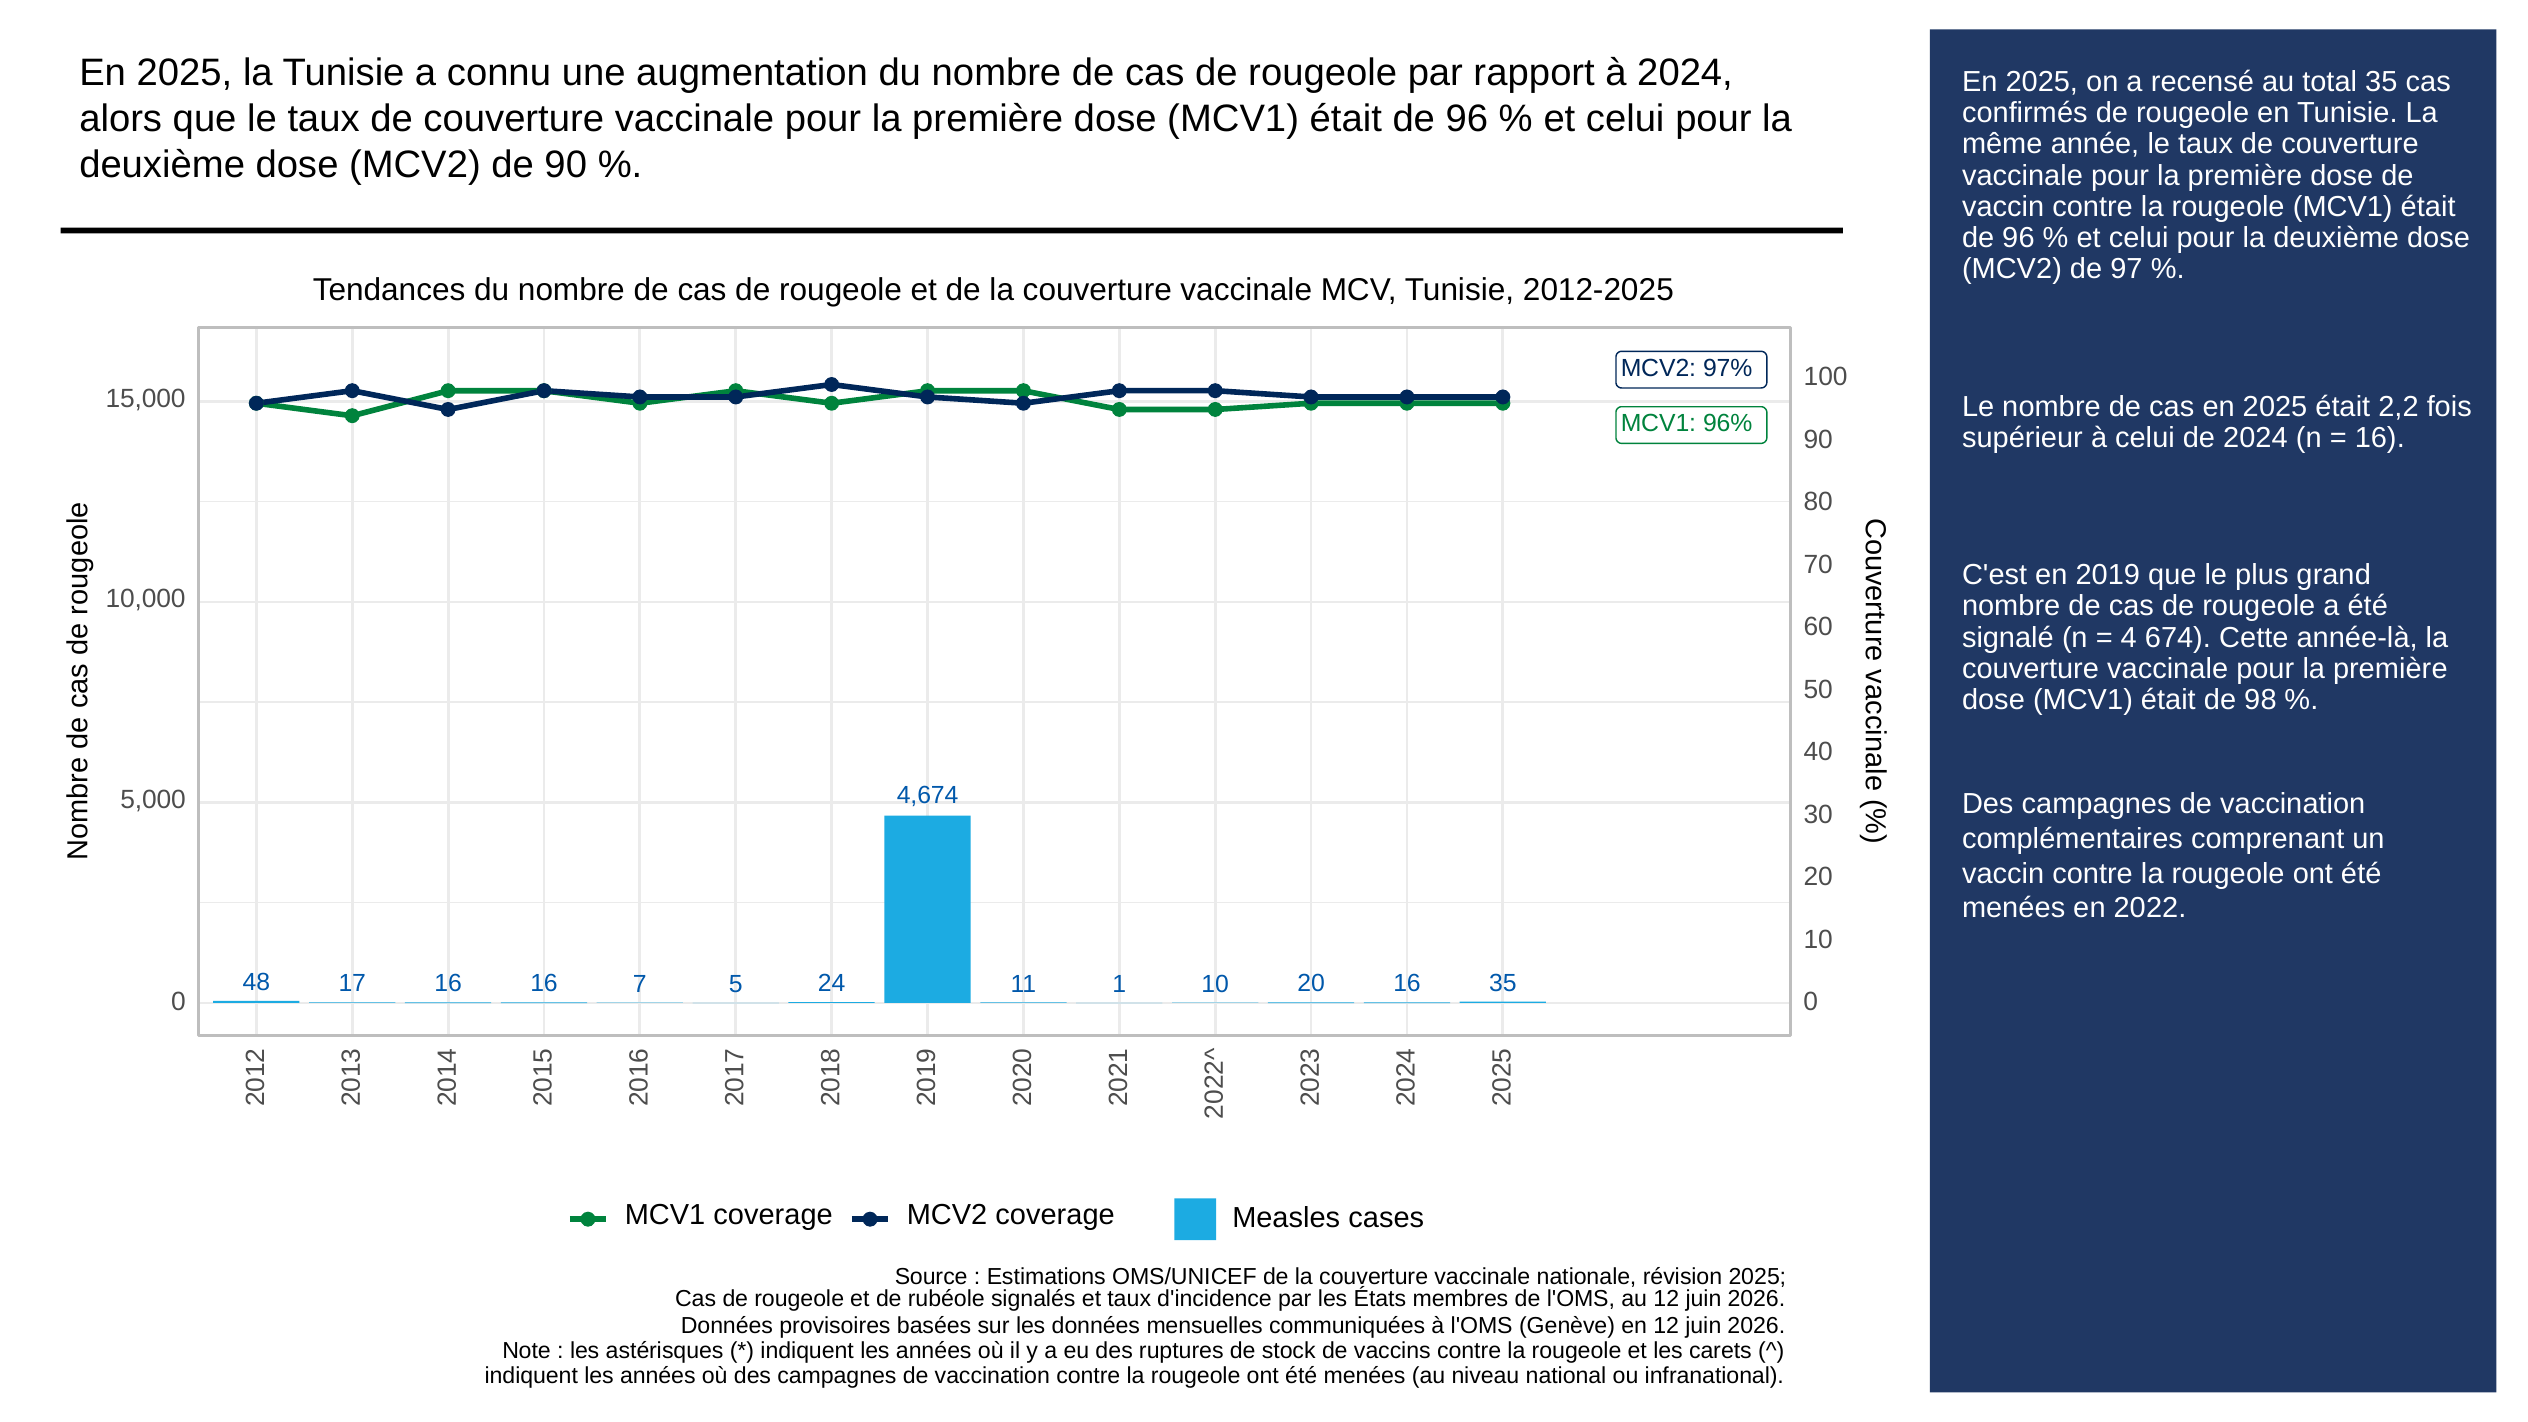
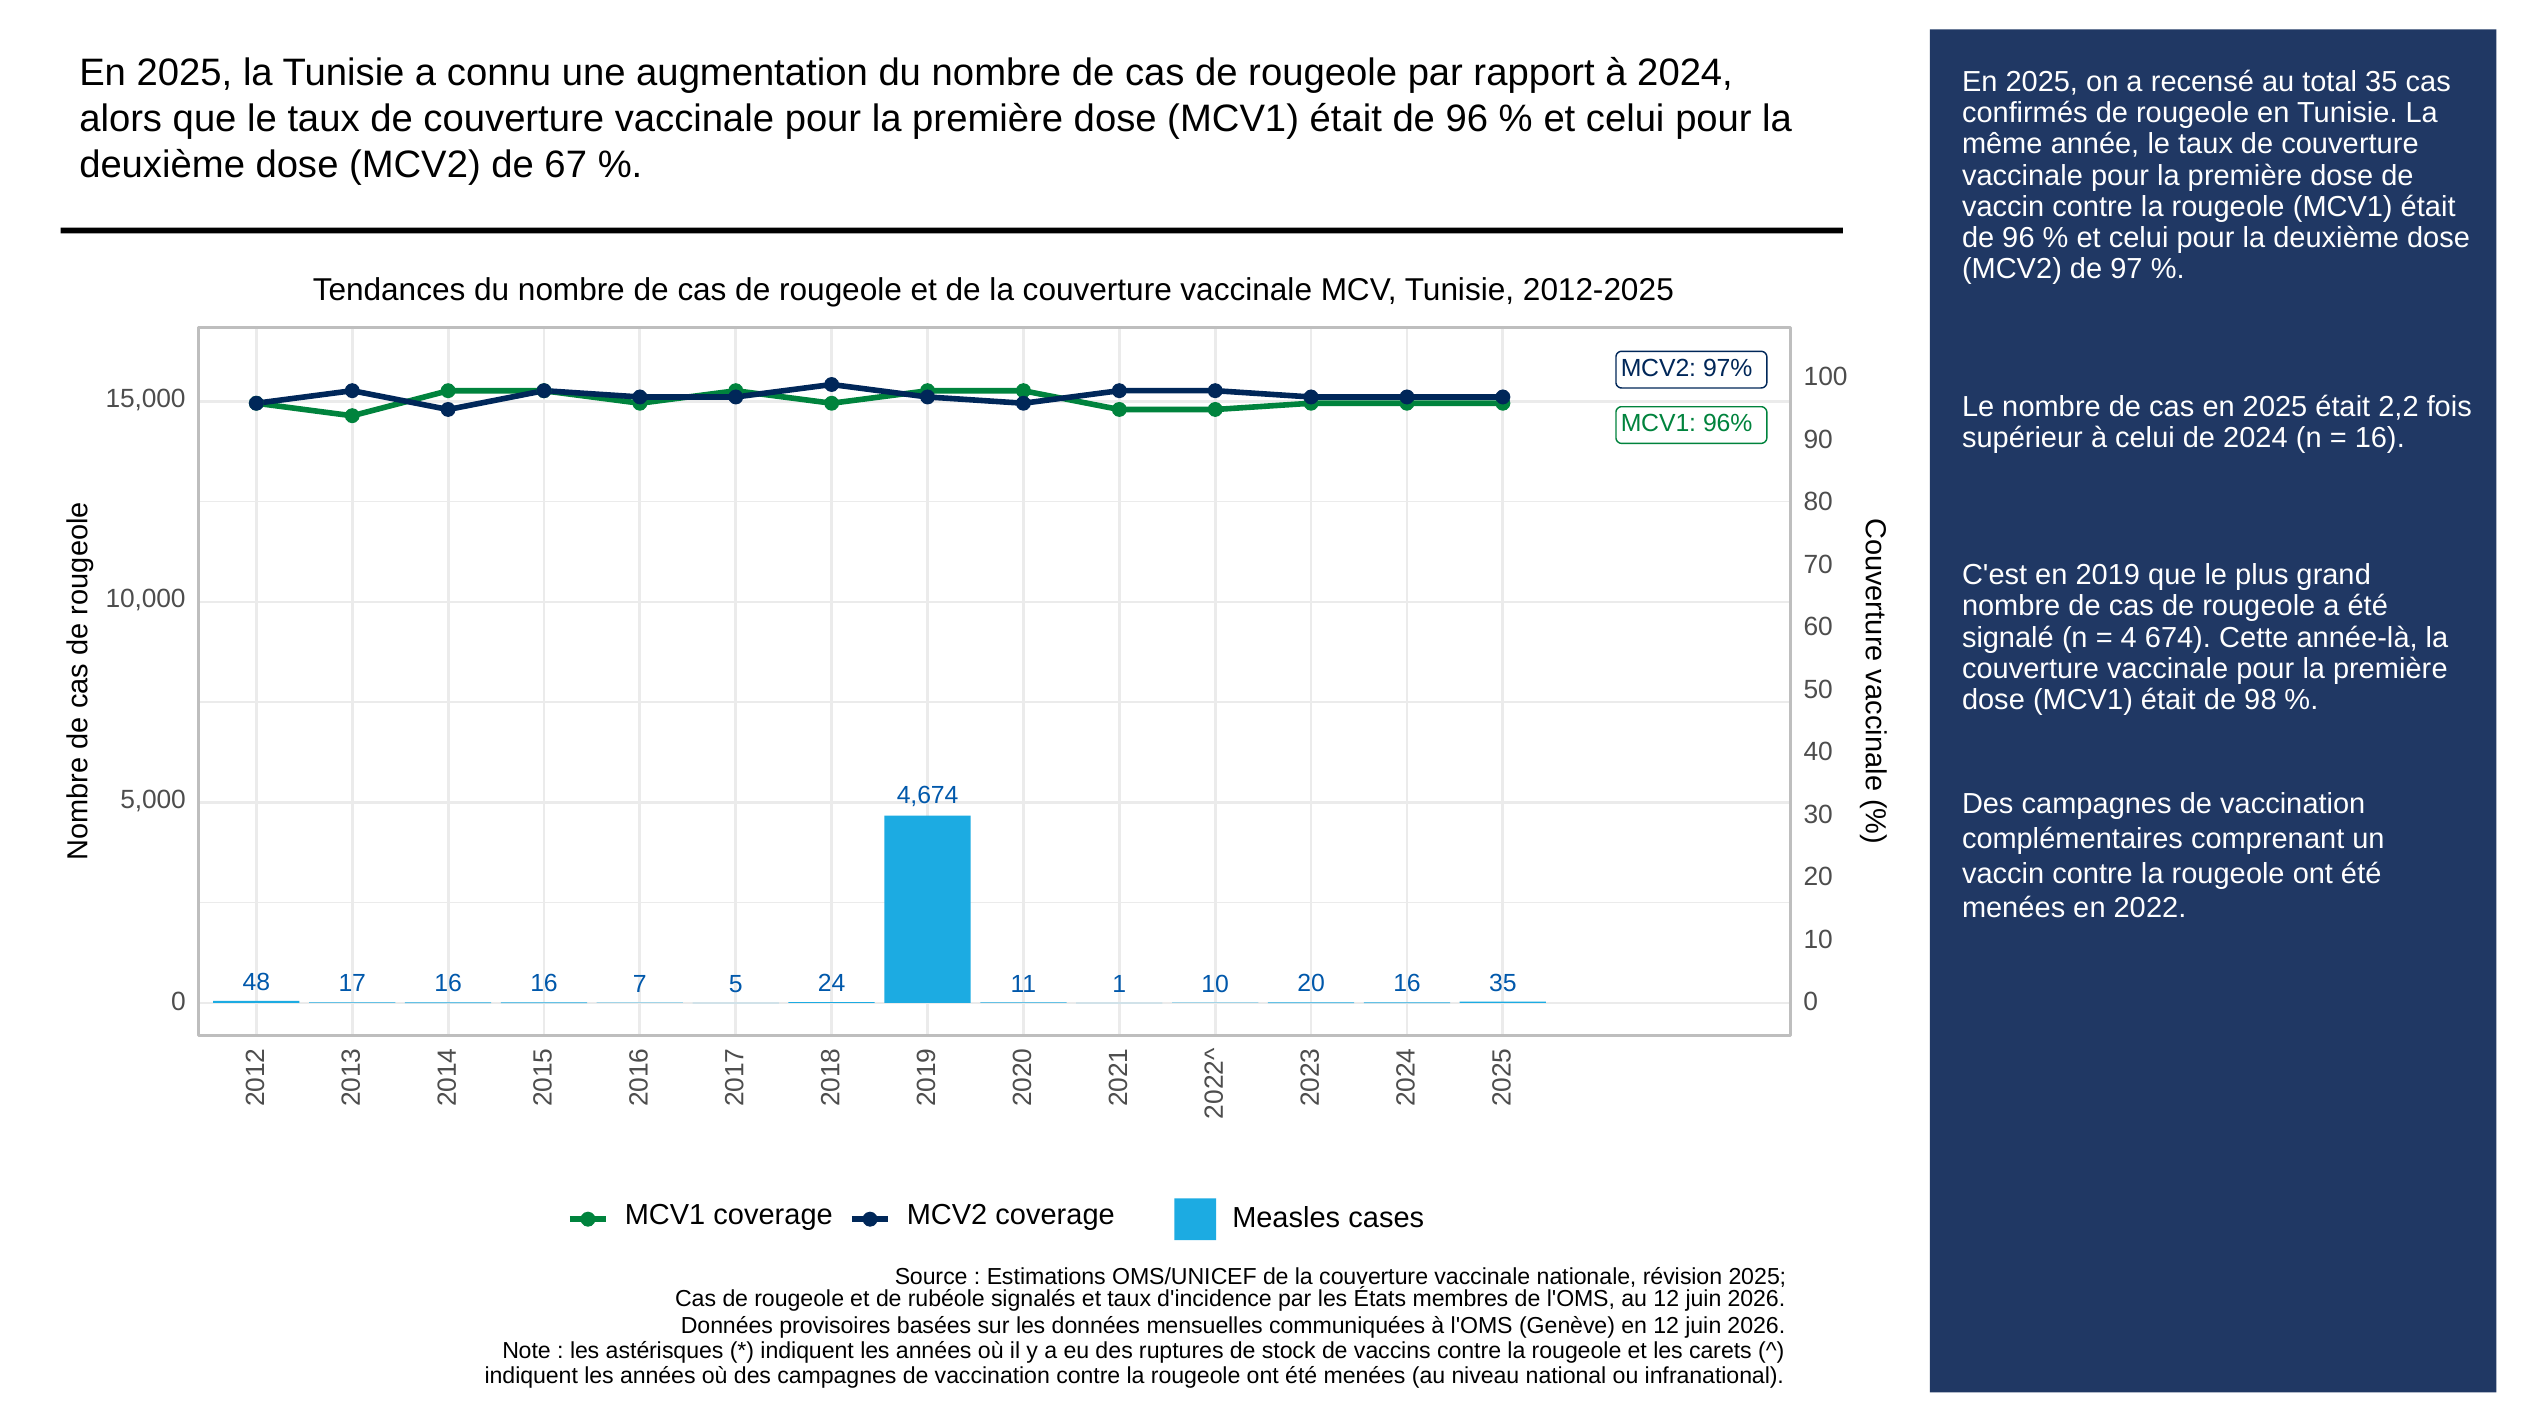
de 90: 90 -> 67
